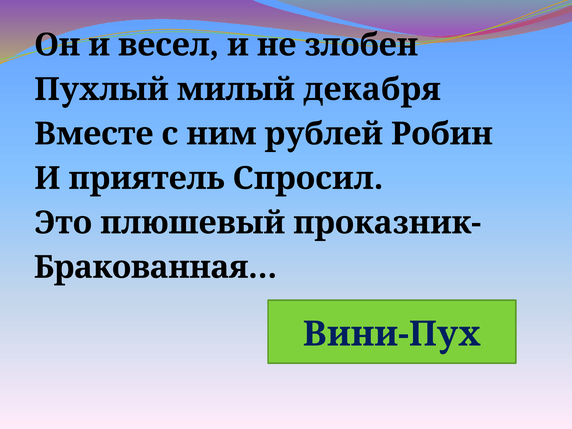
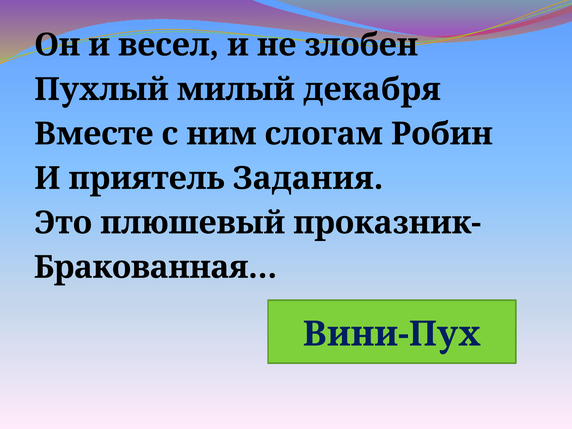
рублей: рублей -> слогам
Спросил: Спросил -> Задания
